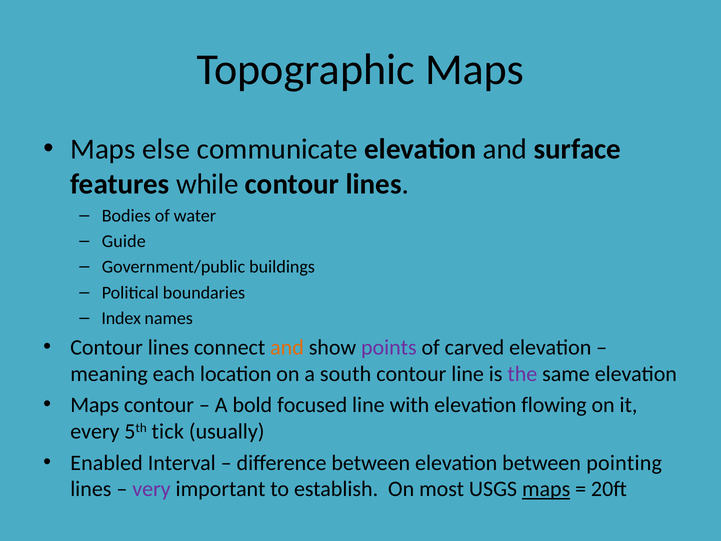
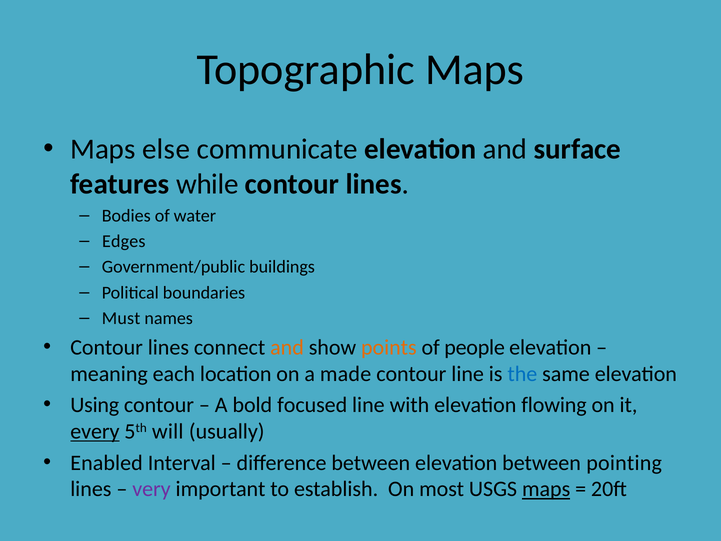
Guide: Guide -> Edges
Index: Index -> Must
points colour: purple -> orange
carved: carved -> people
south: south -> made
the colour: purple -> blue
Maps at (95, 405): Maps -> Using
every underline: none -> present
tick: tick -> will
